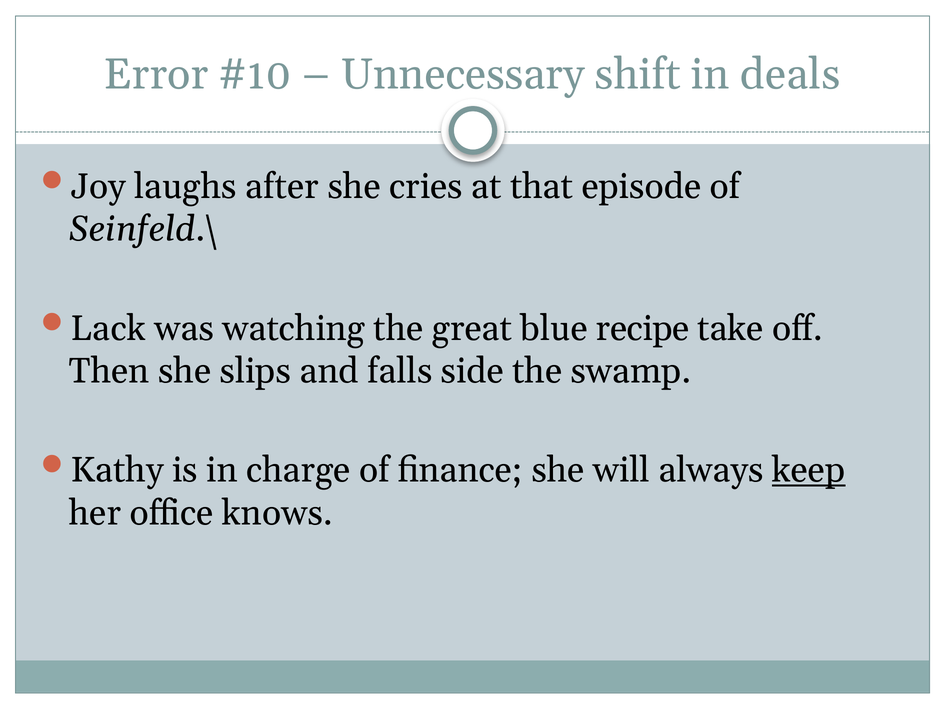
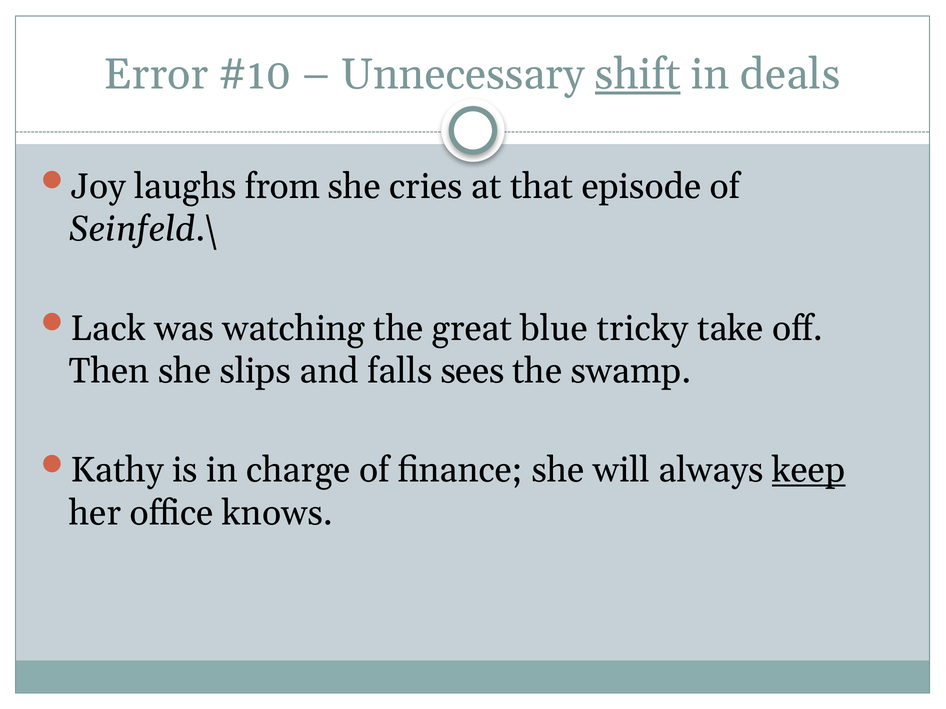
shift underline: none -> present
after: after -> from
recipe: recipe -> tricky
side: side -> sees
